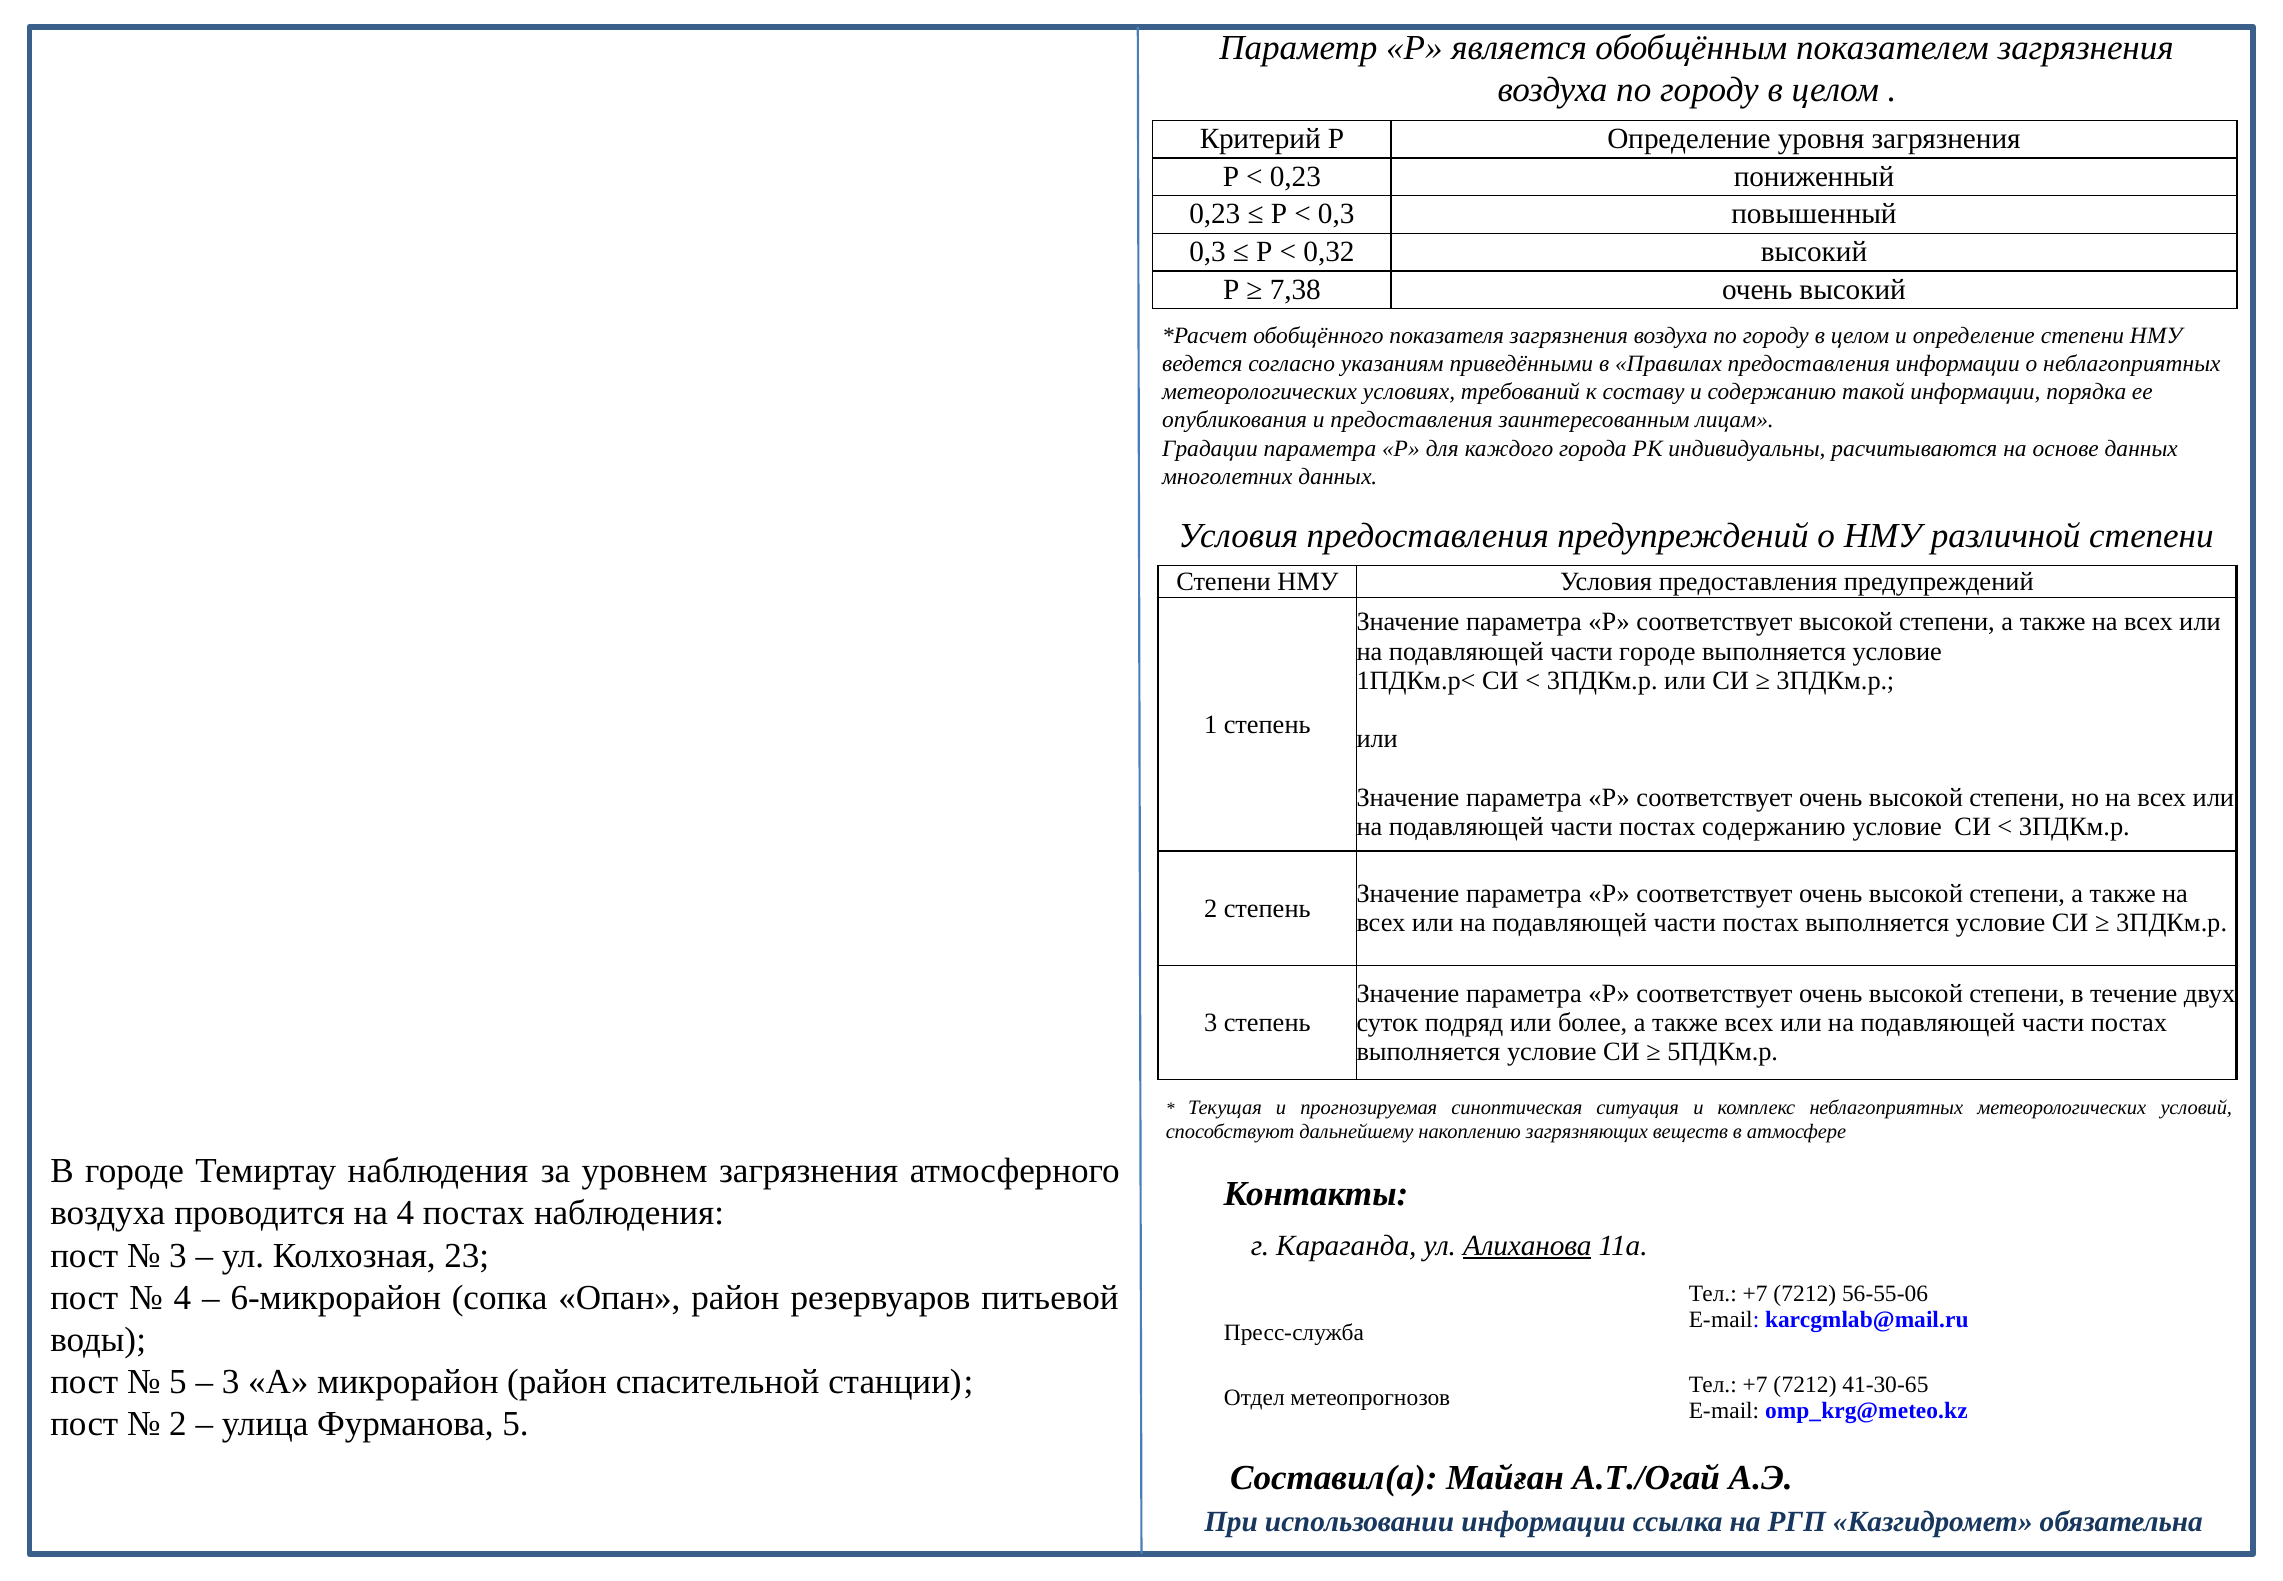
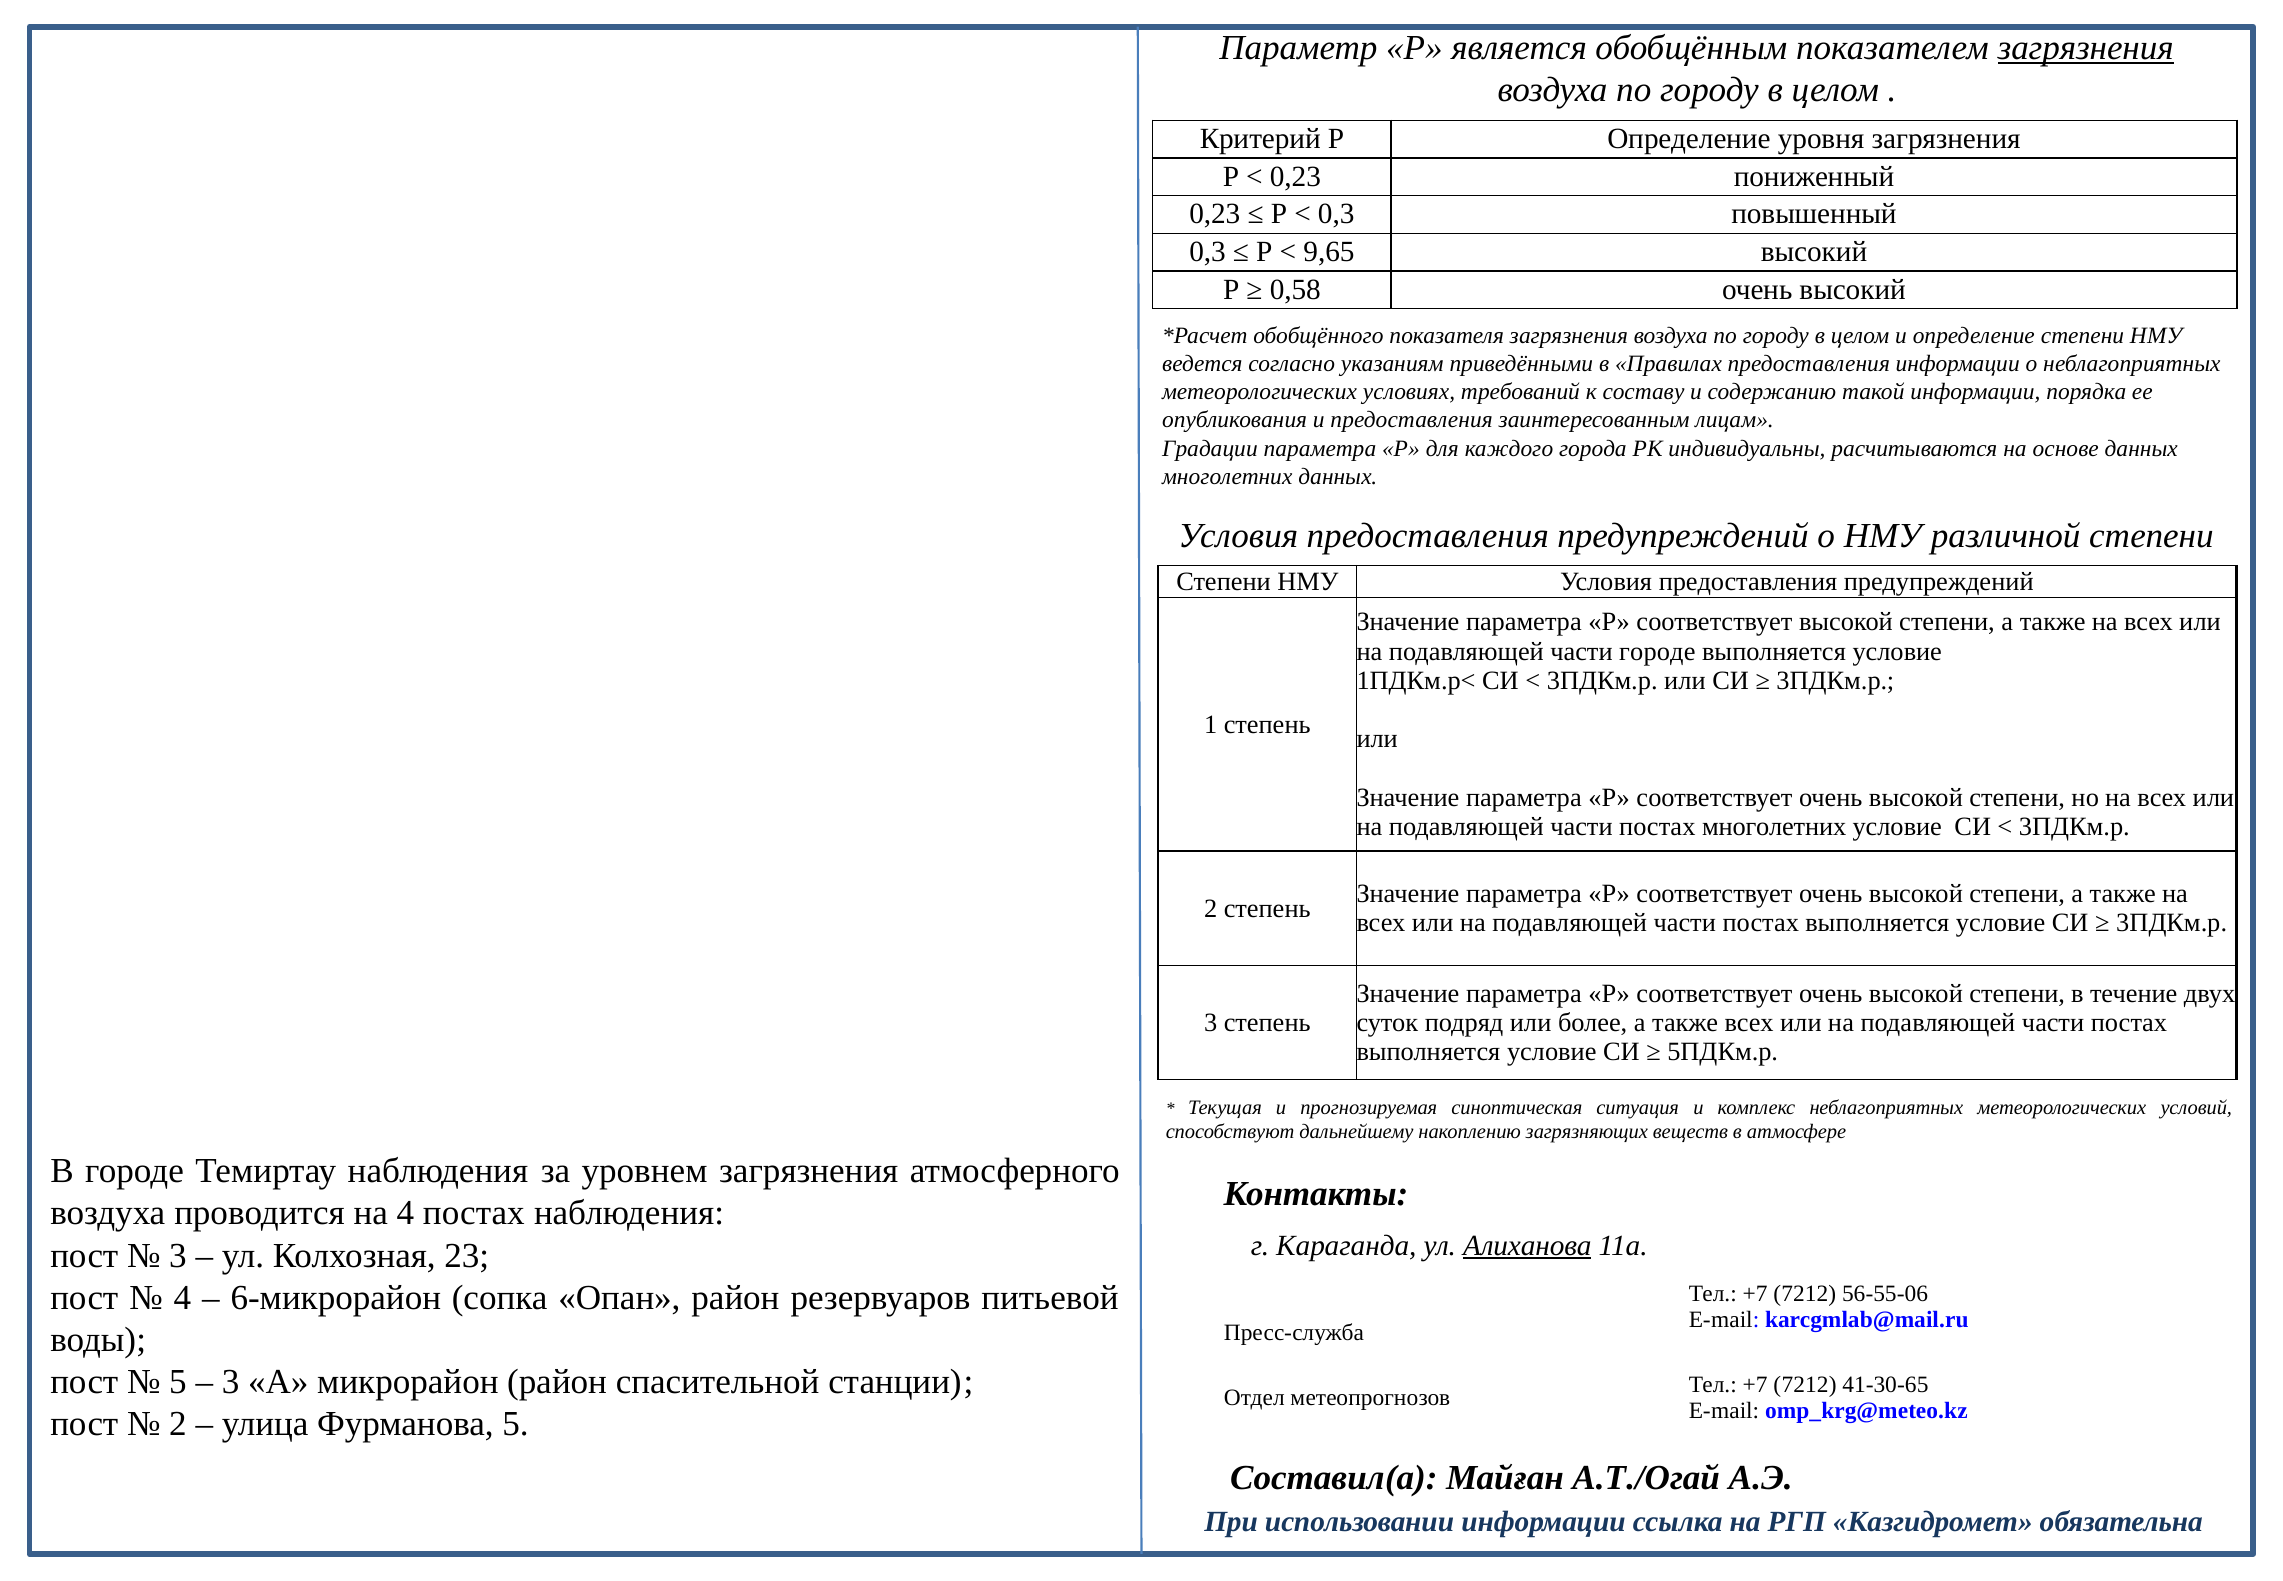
загрязнения at (2086, 48) underline: none -> present
0,32: 0,32 -> 9,65
7,38: 7,38 -> 0,58
постах содержанию: содержанию -> многолетних
